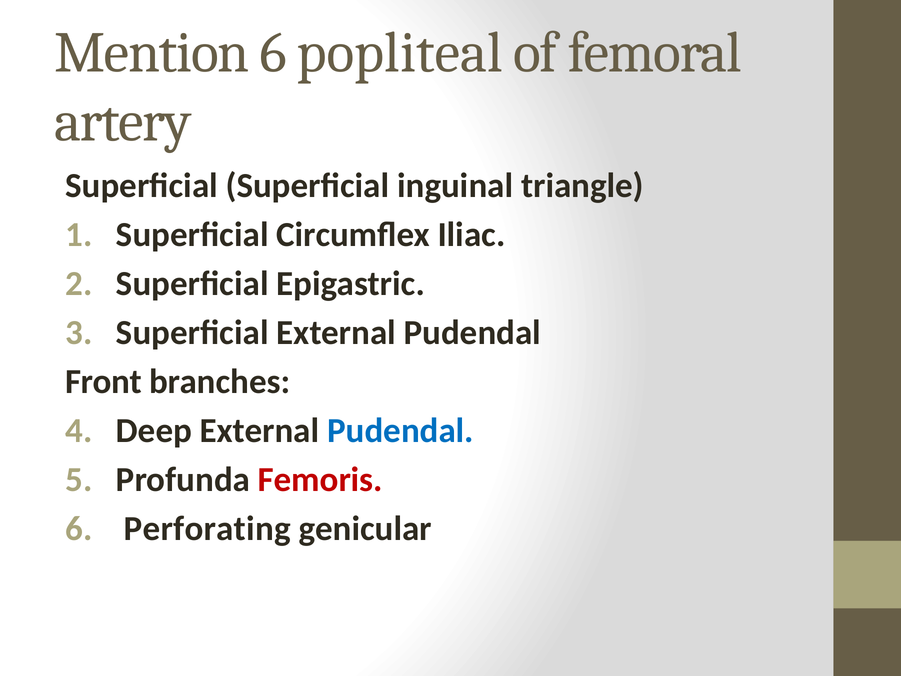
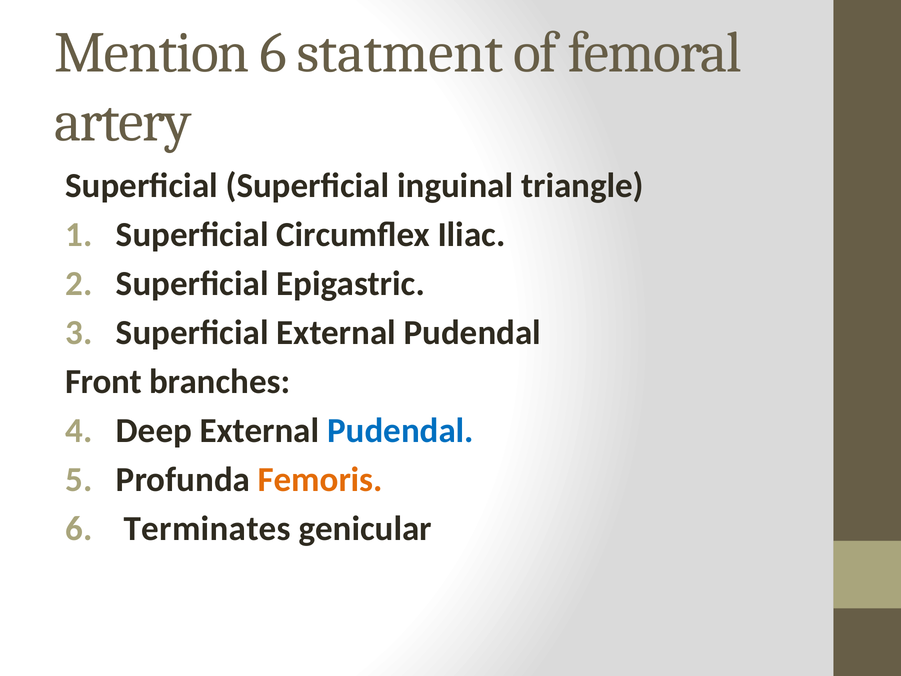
popliteal: popliteal -> statment
Femoris colour: red -> orange
Perforating: Perforating -> Terminates
